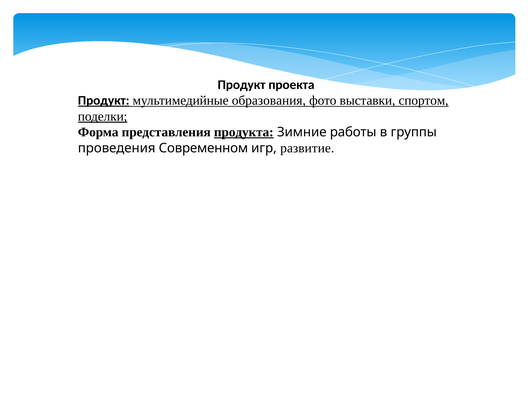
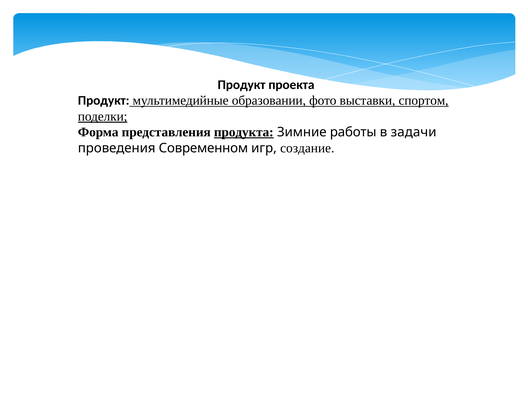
Продукт at (104, 101) underline: present -> none
образования: образования -> образовании
группы: группы -> задачи
развитие: развитие -> создание
